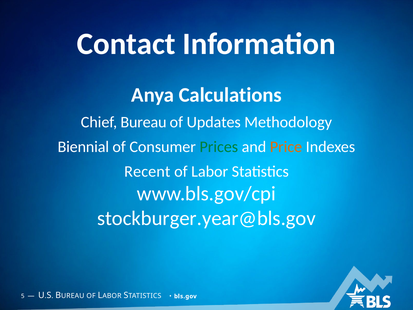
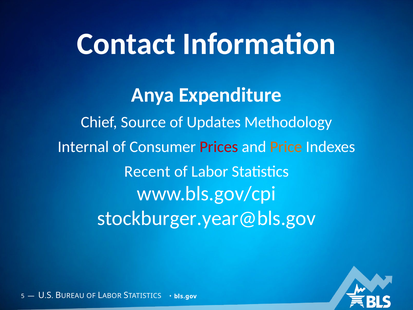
Calculations: Calculations -> Expenditure
Chief Bureau: Bureau -> Source
Biennial: Biennial -> Internal
Prices colour: green -> red
